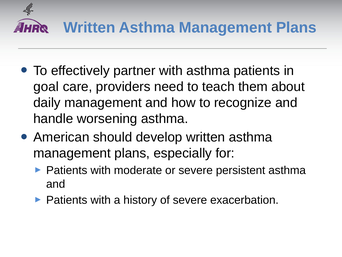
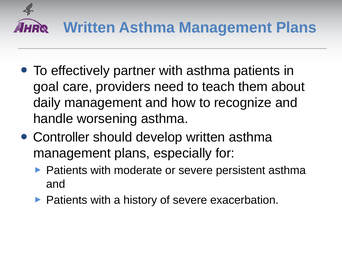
American: American -> Controller
